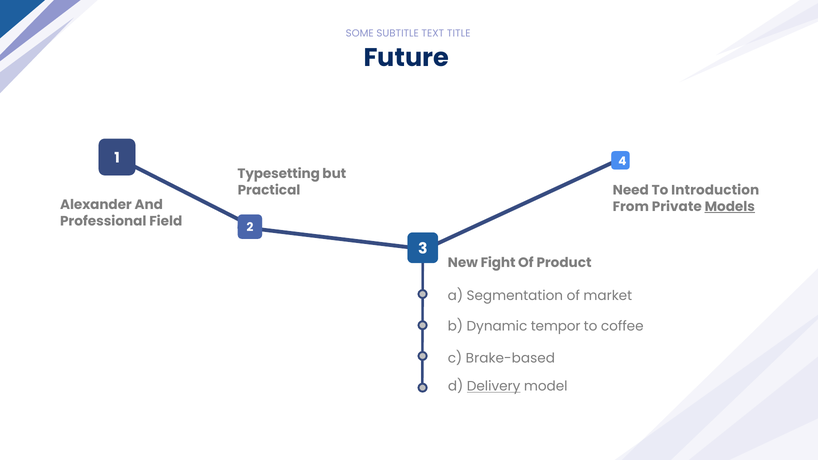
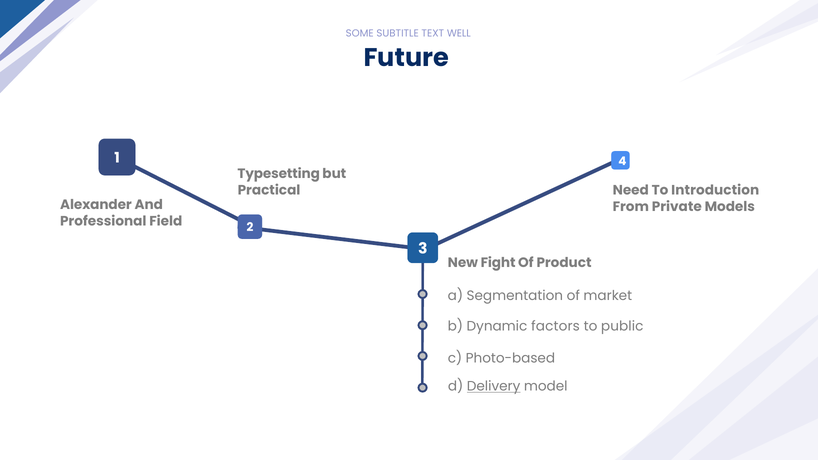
TITLE: TITLE -> WELL
Models underline: present -> none
tempor: tempor -> factors
coffee: coffee -> public
Brake-based: Brake-based -> Photo-based
